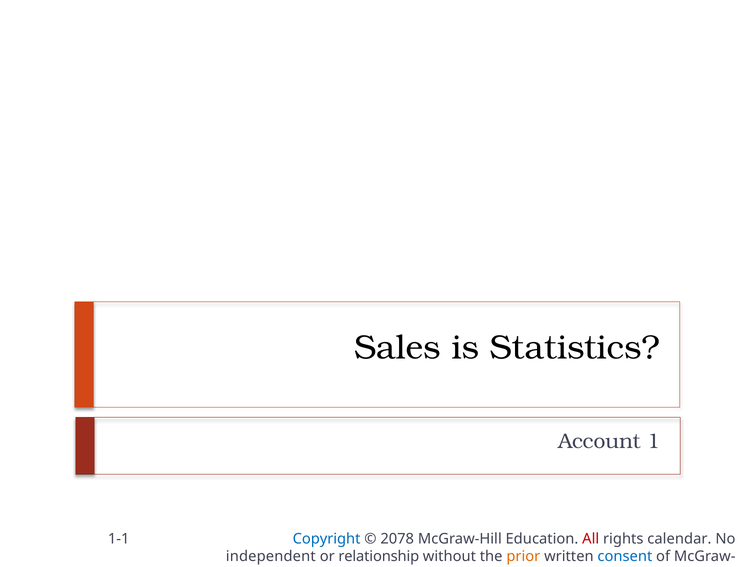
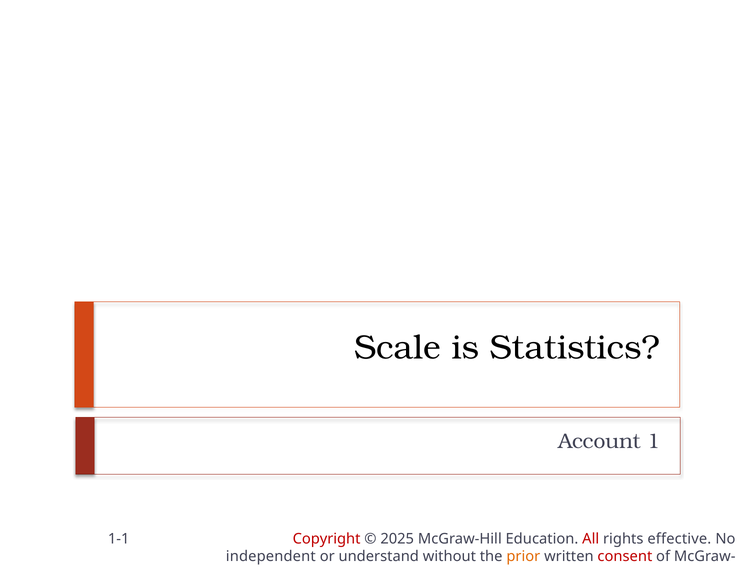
Sales: Sales -> Scale
Copyright colour: blue -> red
2078: 2078 -> 2025
calendar: calendar -> effective
relationship: relationship -> understand
consent colour: blue -> red
